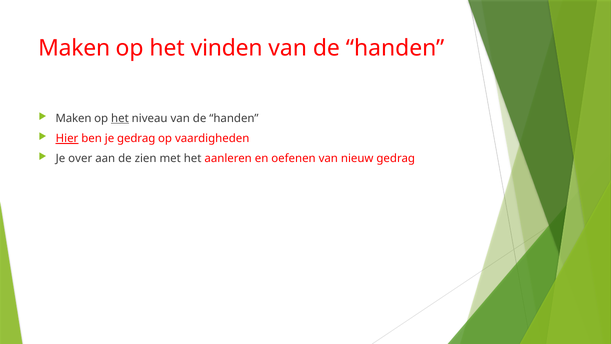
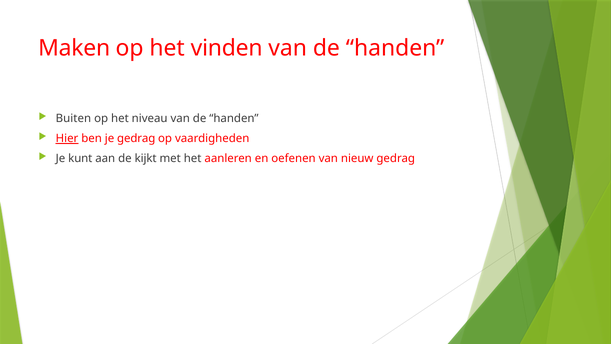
Maken at (74, 118): Maken -> Buiten
het at (120, 118) underline: present -> none
over: over -> kunt
zien: zien -> kijkt
